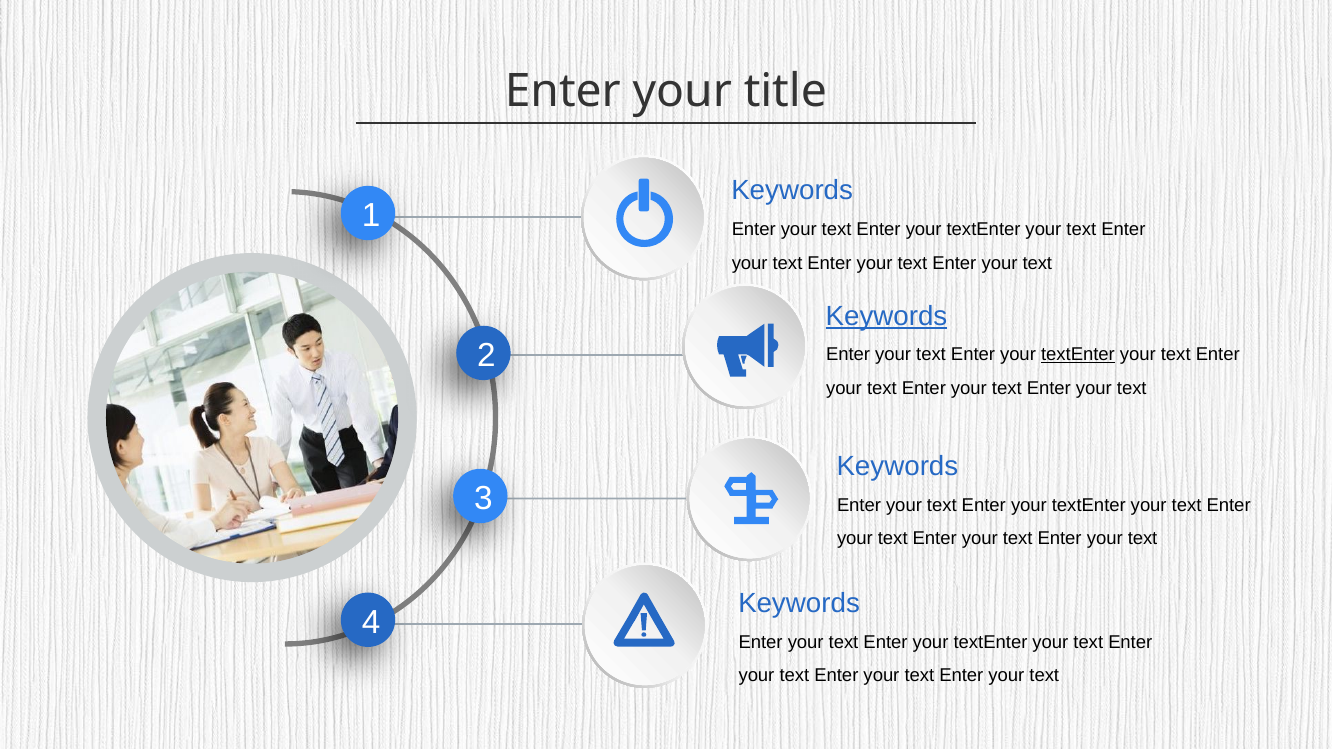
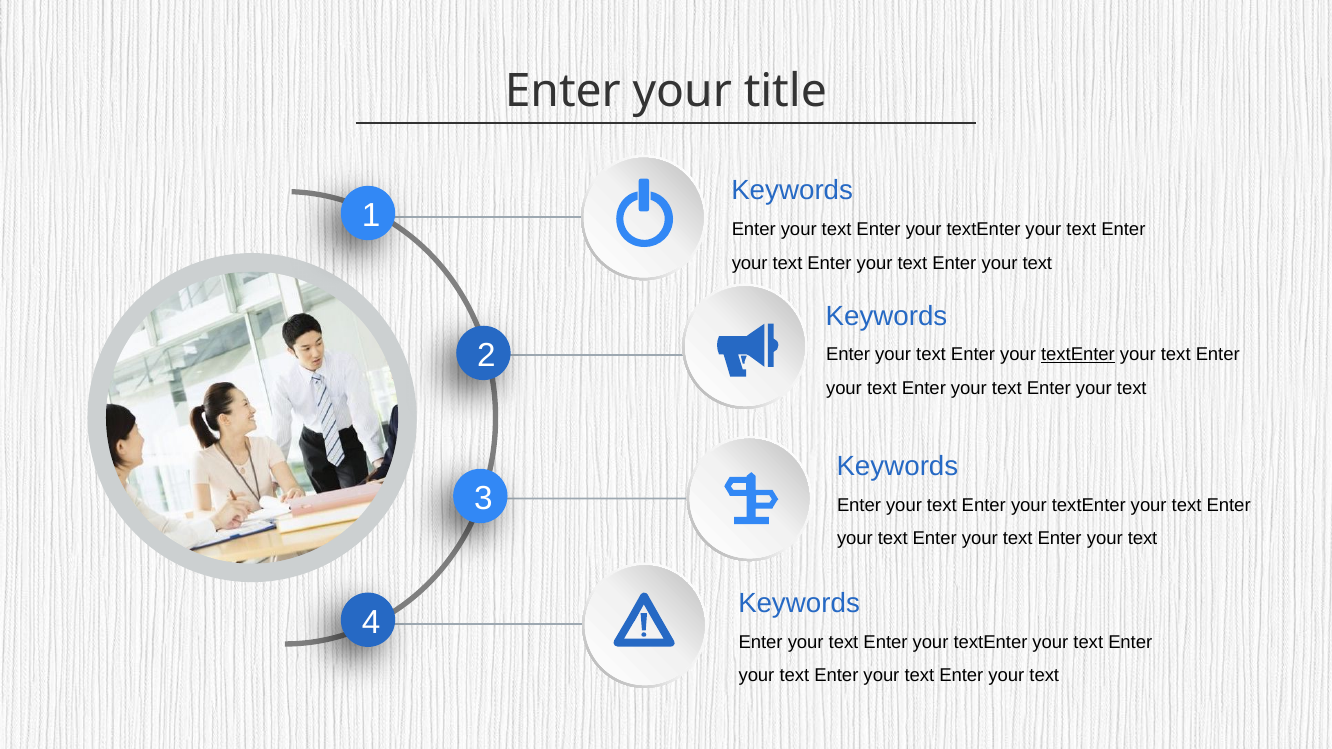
Keywords at (887, 316) underline: present -> none
